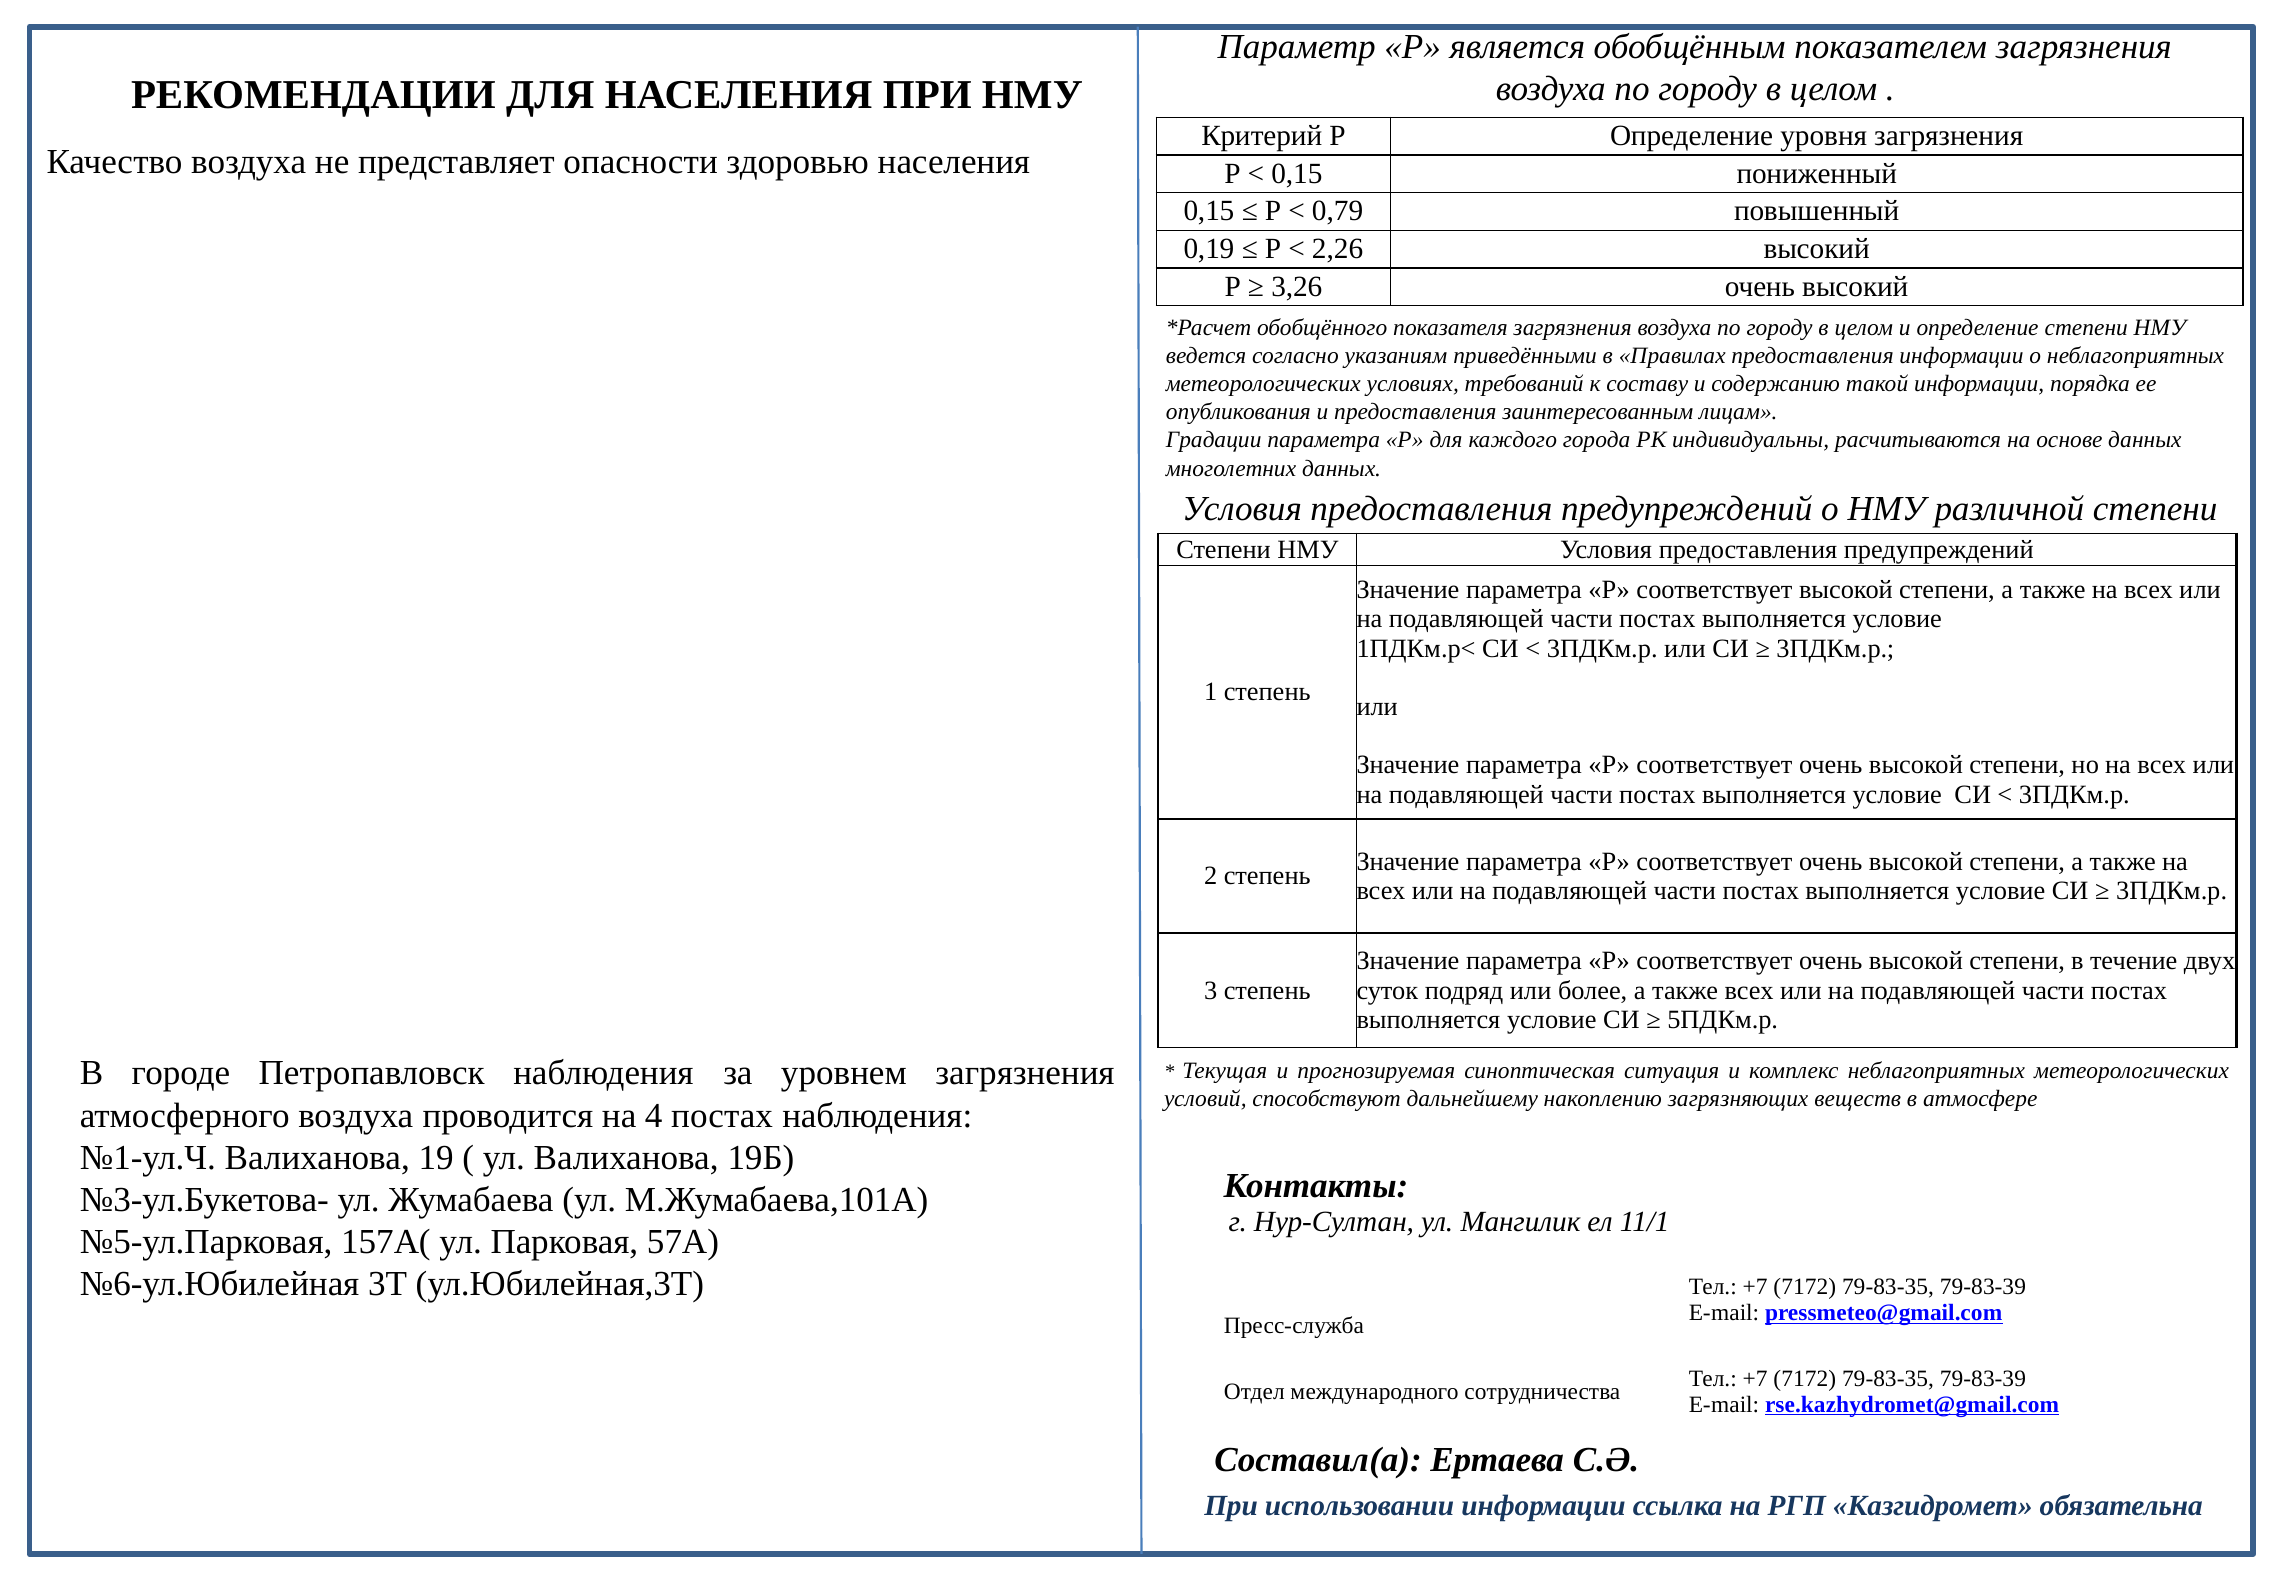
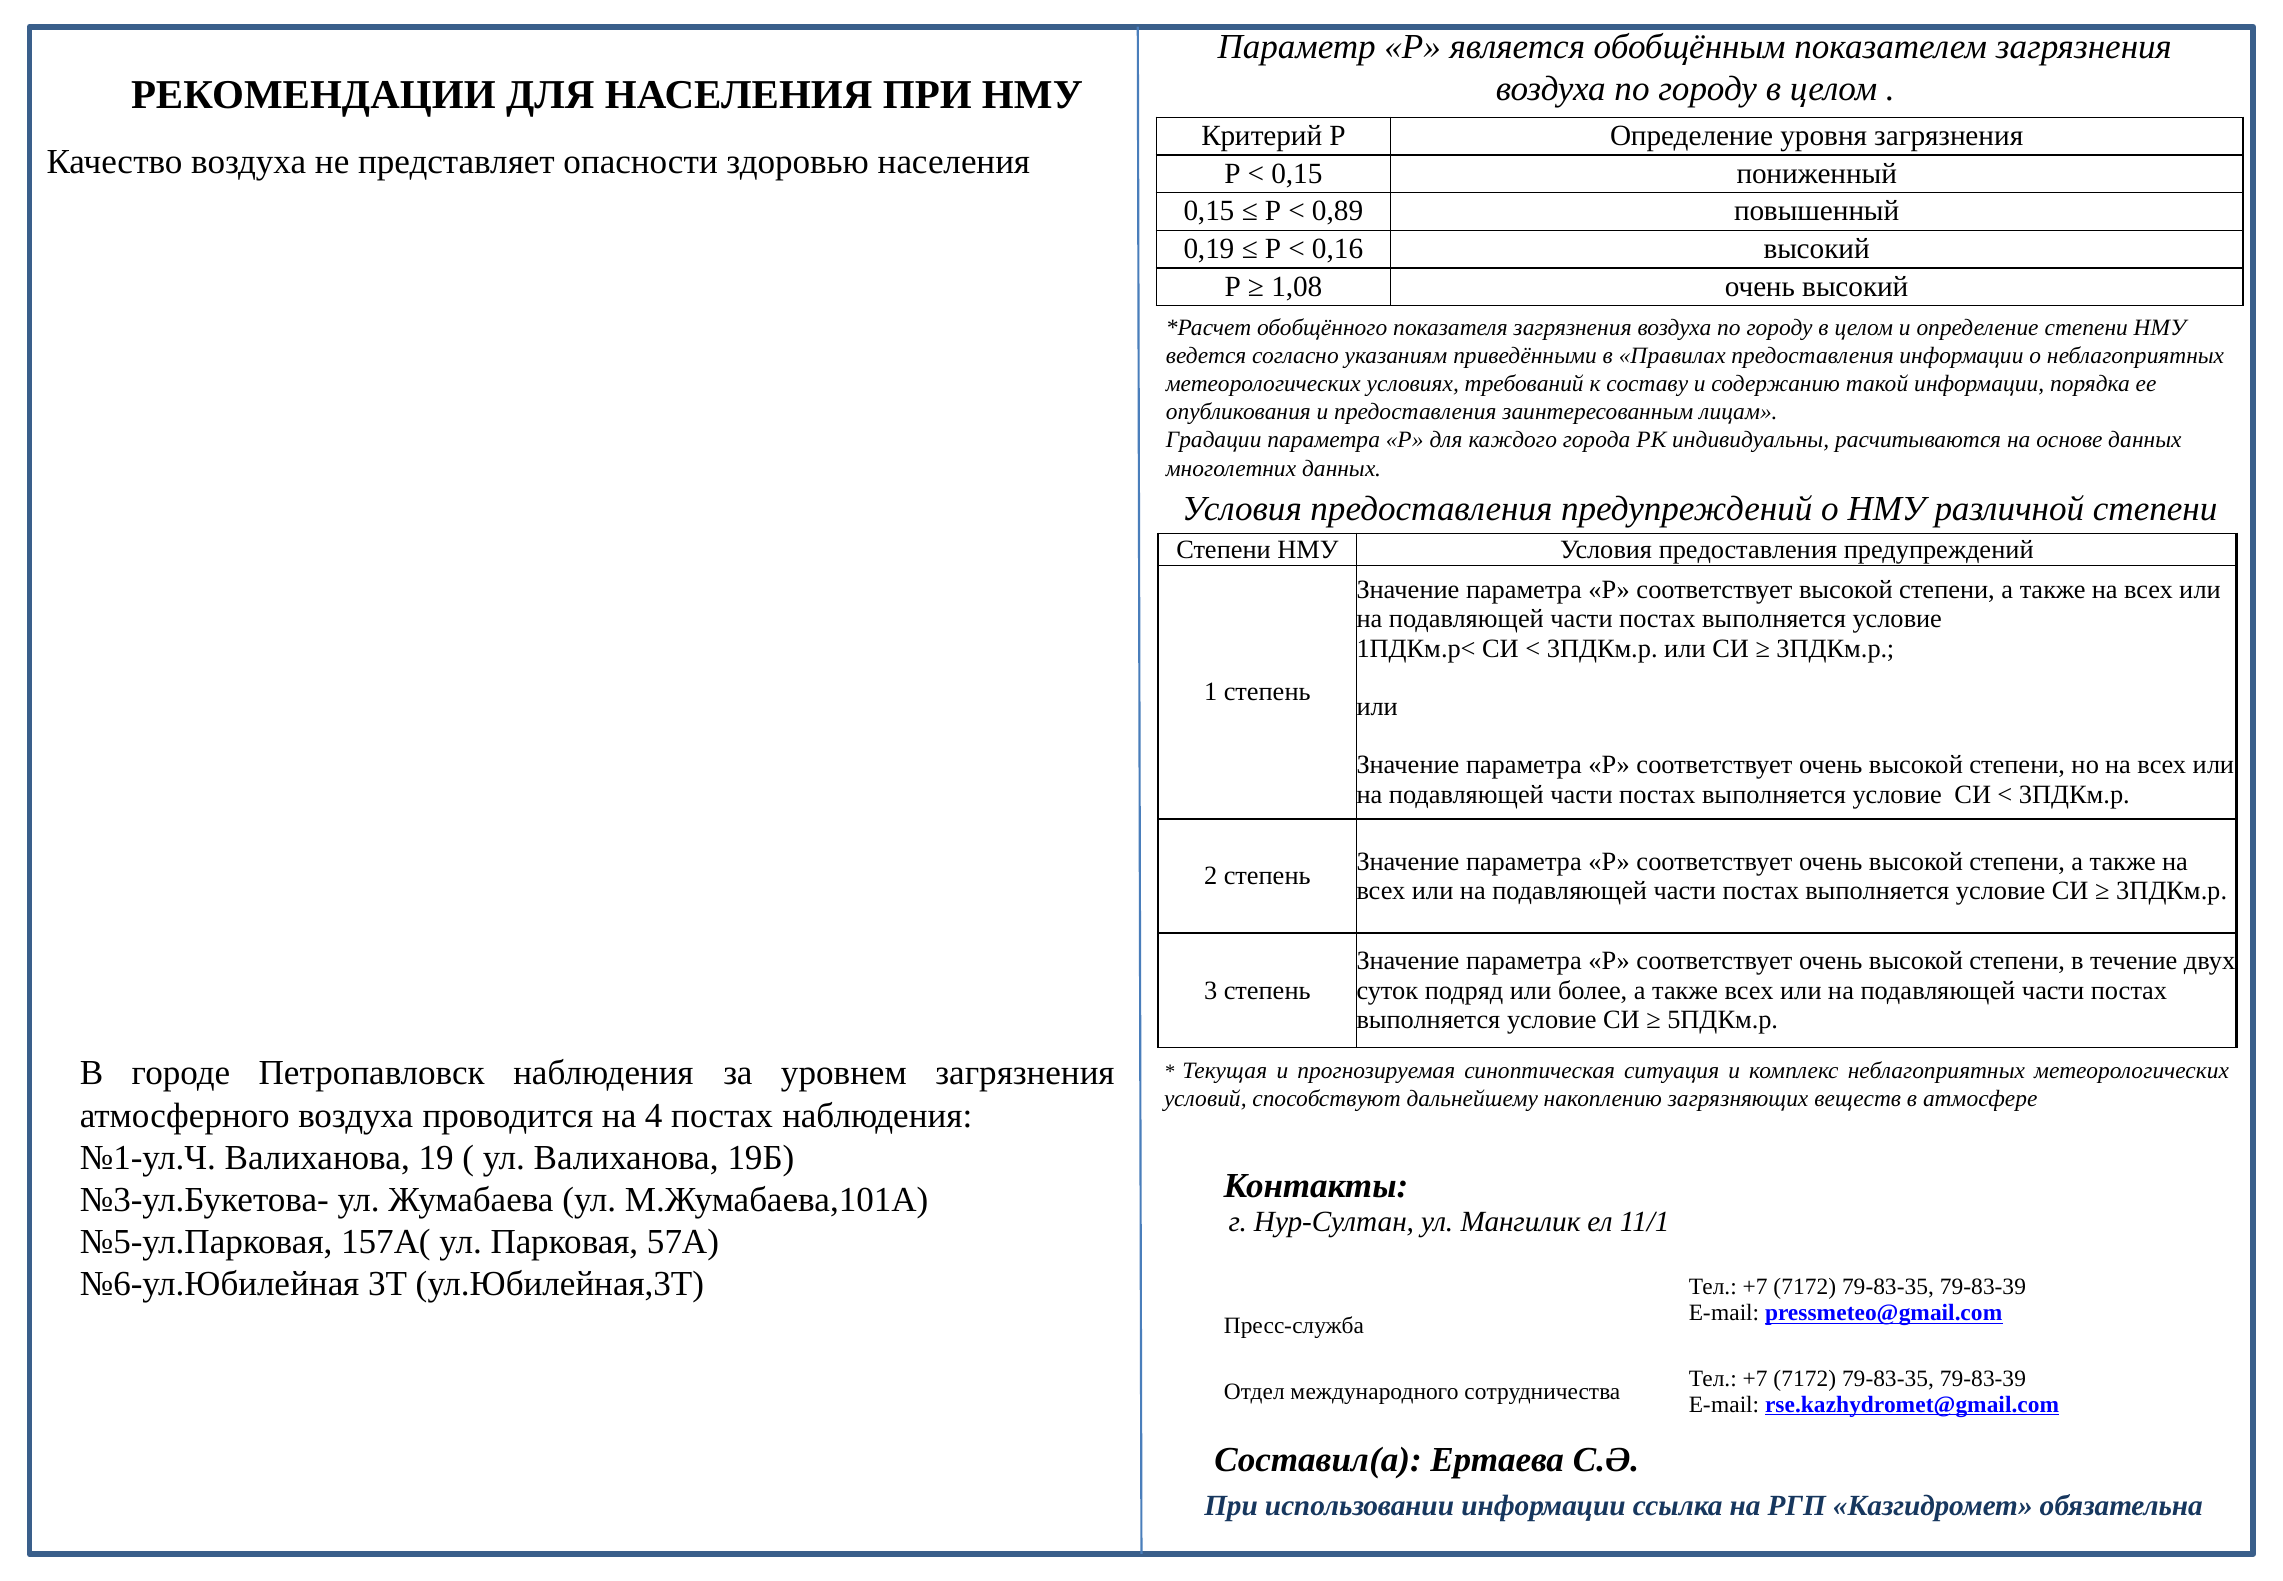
0,79: 0,79 -> 0,89
2,26: 2,26 -> 0,16
3,26: 3,26 -> 1,08
